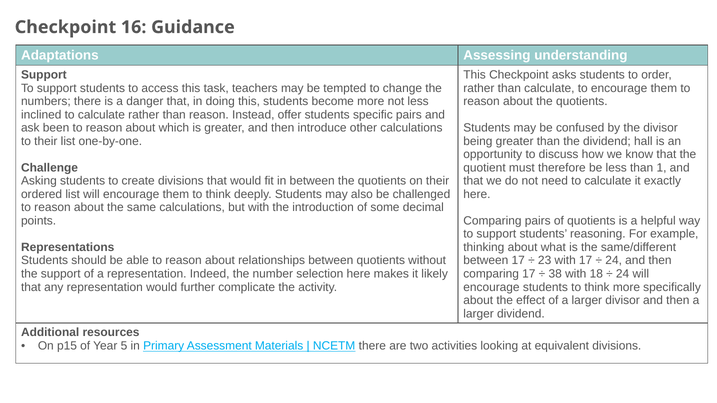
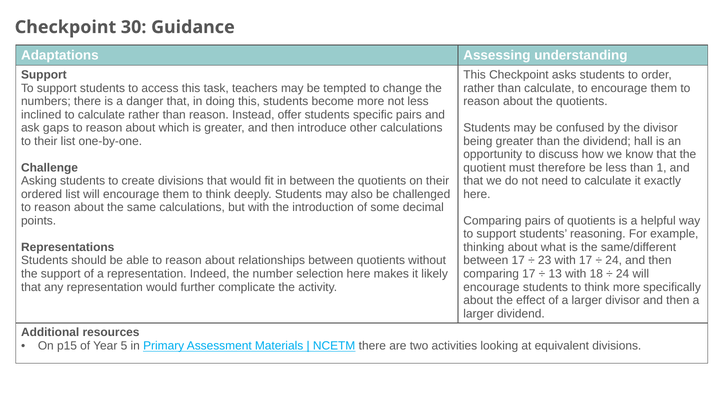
16: 16 -> 30
been: been -> gaps
38: 38 -> 13
